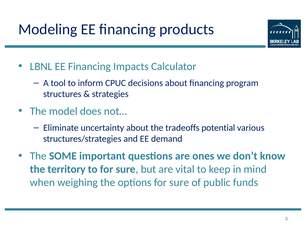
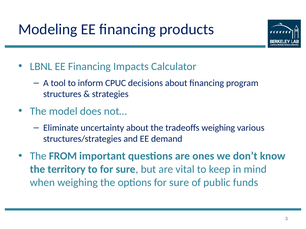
tradeoffs potential: potential -> weighing
SOME: SOME -> FROM
